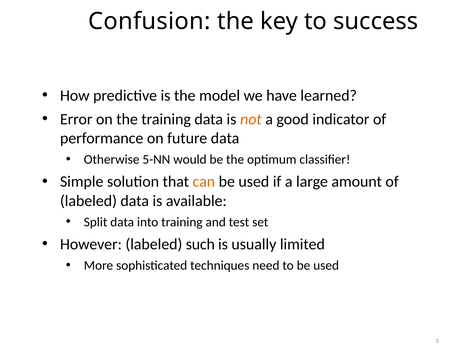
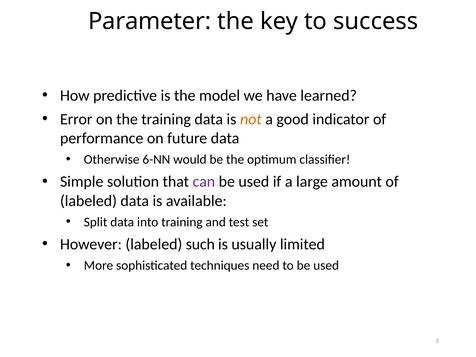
Confusion: Confusion -> Parameter
5-NN: 5-NN -> 6-NN
can colour: orange -> purple
